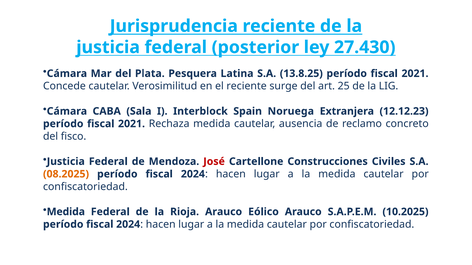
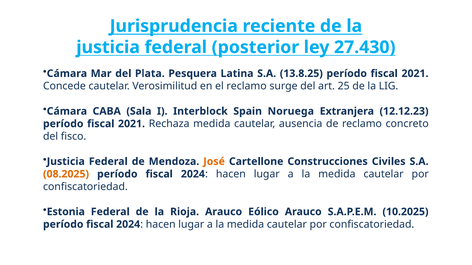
el reciente: reciente -> reclamo
José colour: red -> orange
Medida at (66, 212): Medida -> Estonia
